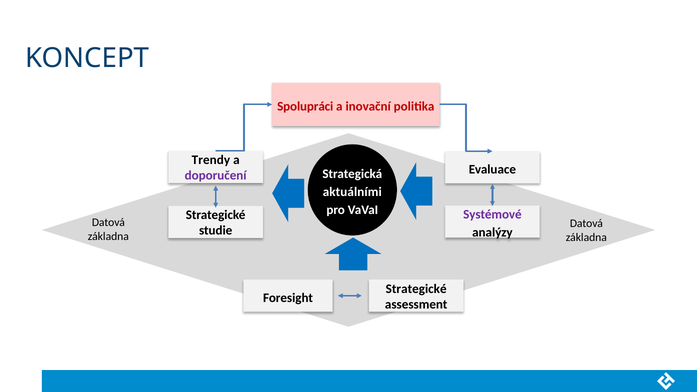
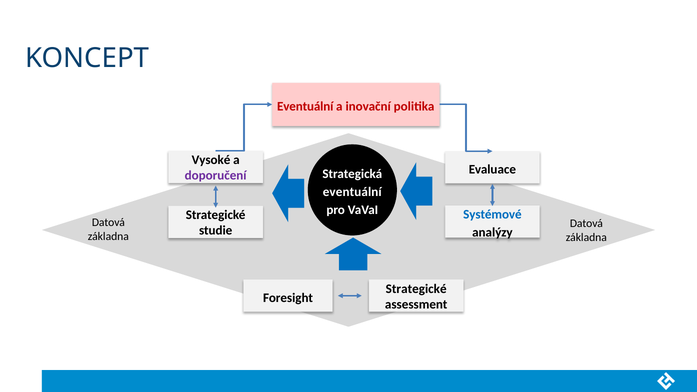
Spolupráci at (305, 107): Spolupráci -> Eventuální
Trendy: Trendy -> Vysoké
aktuálními at (352, 192): aktuálními -> eventuální
Systémové colour: purple -> blue
